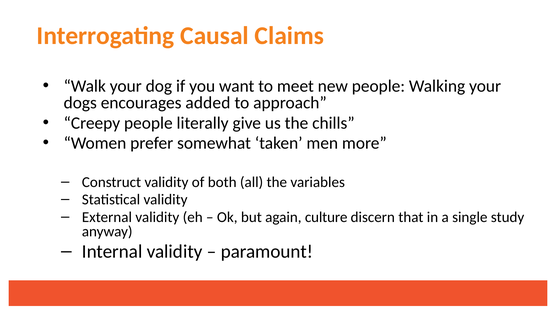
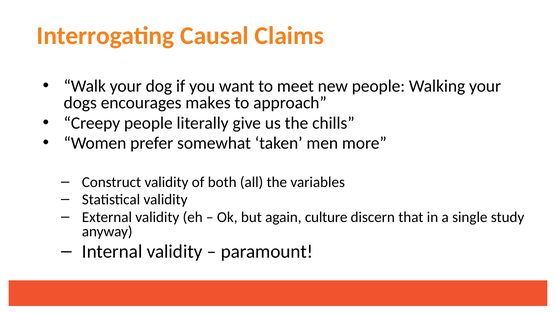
added: added -> makes
